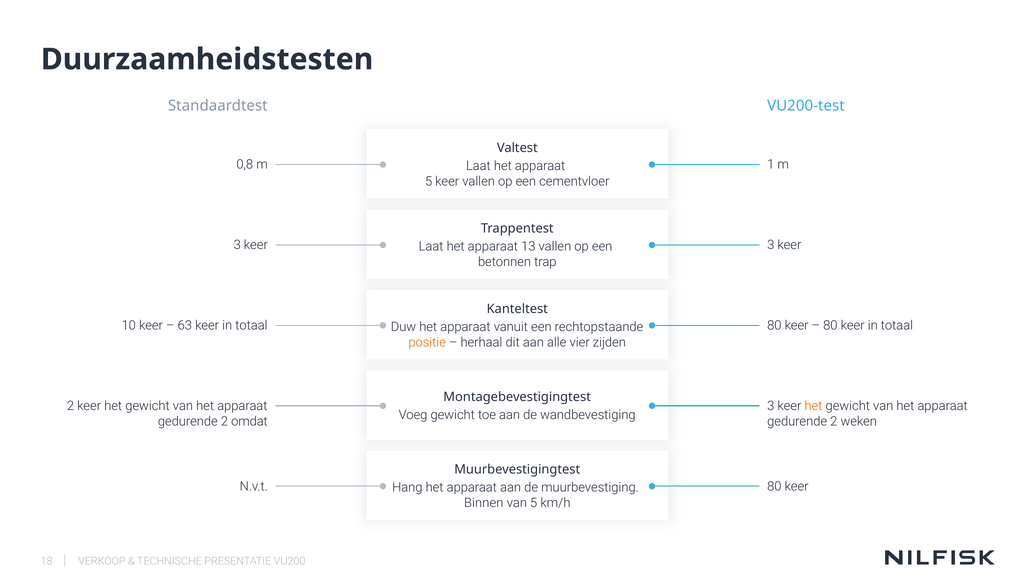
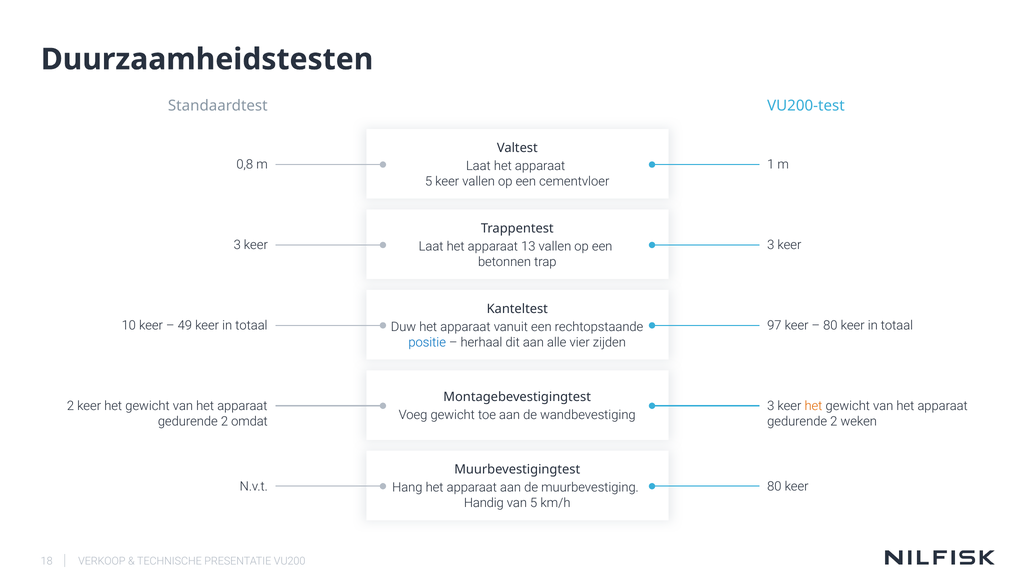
63: 63 -> 49
totaal 80: 80 -> 97
positie colour: orange -> blue
Binnen: Binnen -> Handig
